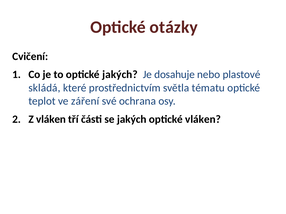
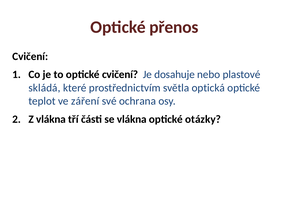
otázky: otázky -> přenos
optické jakých: jakých -> cvičení
tématu: tématu -> optická
Z vláken: vláken -> vlákna
se jakých: jakých -> vlákna
optické vláken: vláken -> otázky
